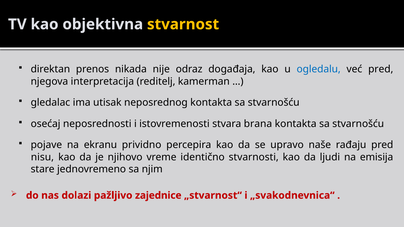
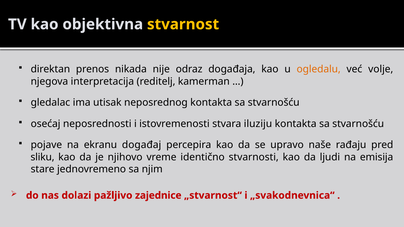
ogledalu colour: blue -> orange
već pred: pred -> volje
brana: brana -> iluziju
prividno: prividno -> događaj
nisu: nisu -> sliku
